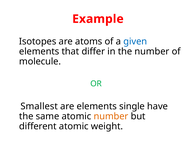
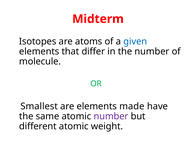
Example: Example -> Midterm
single: single -> made
number at (111, 116) colour: orange -> purple
